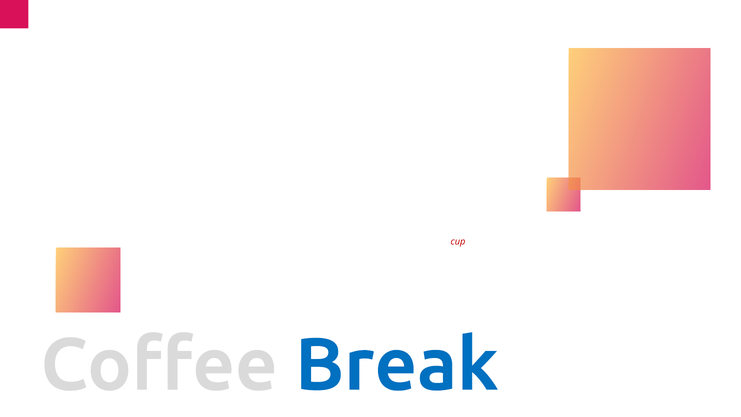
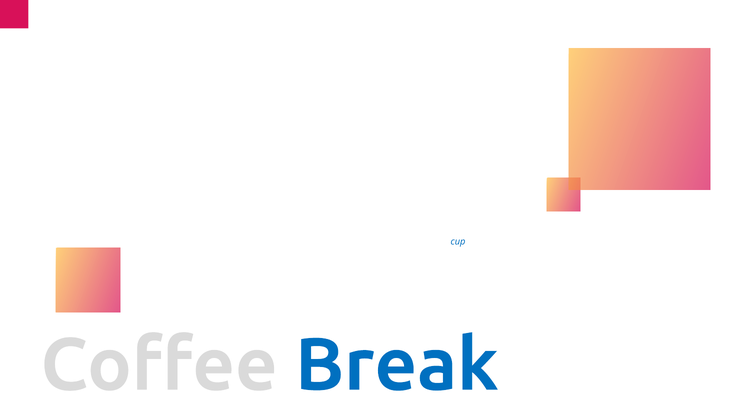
cup colour: red -> blue
